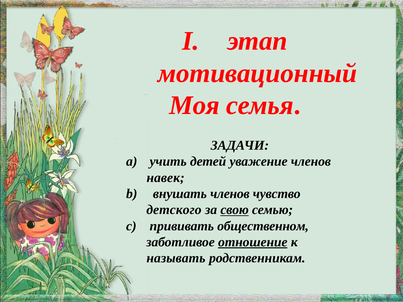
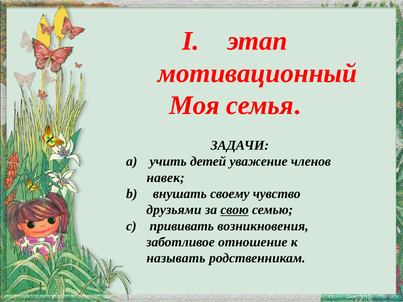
внушать членов: членов -> своему
детского: детского -> друзьями
общественном: общественном -> возникновения
отношение underline: present -> none
